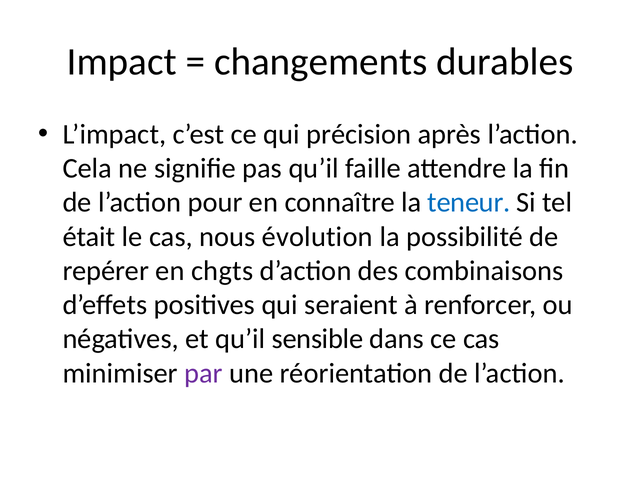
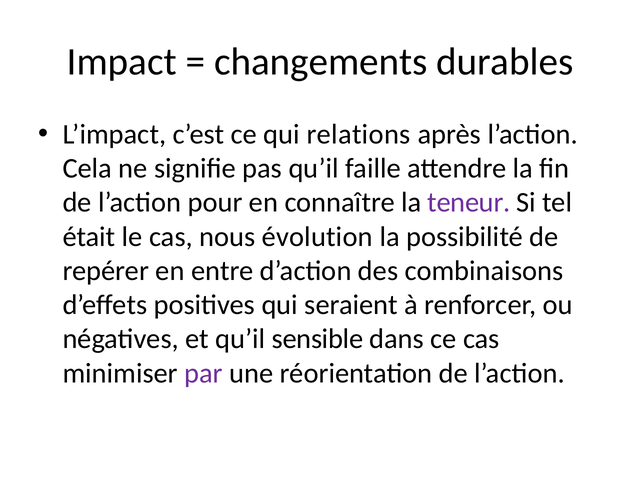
précision: précision -> relations
teneur colour: blue -> purple
chgts: chgts -> entre
